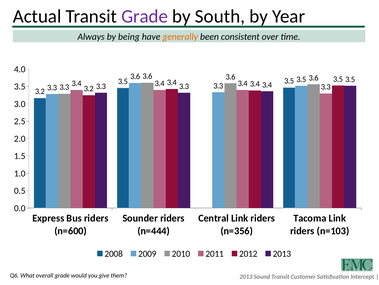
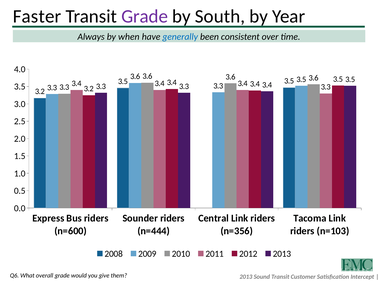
Actual: Actual -> Faster
being: being -> when
generally colour: orange -> blue
